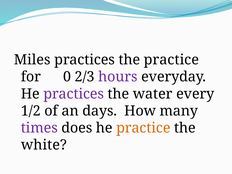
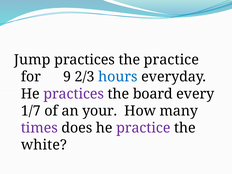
Miles: Miles -> Jump
0: 0 -> 9
hours colour: purple -> blue
water: water -> board
1/2: 1/2 -> 1/7
days: days -> your
practice at (143, 128) colour: orange -> purple
